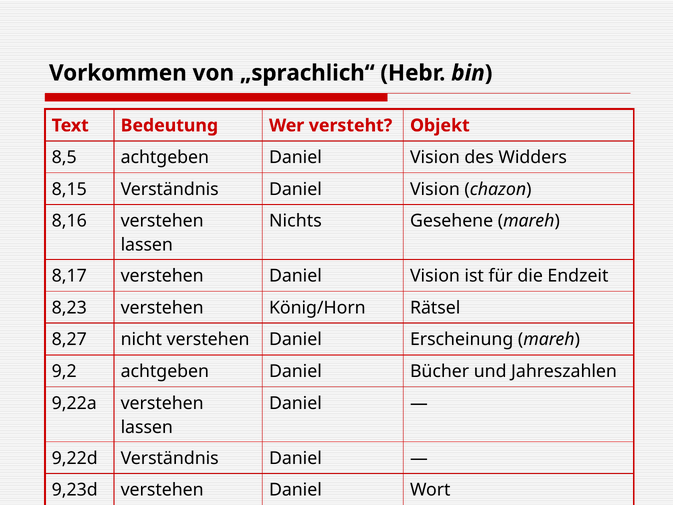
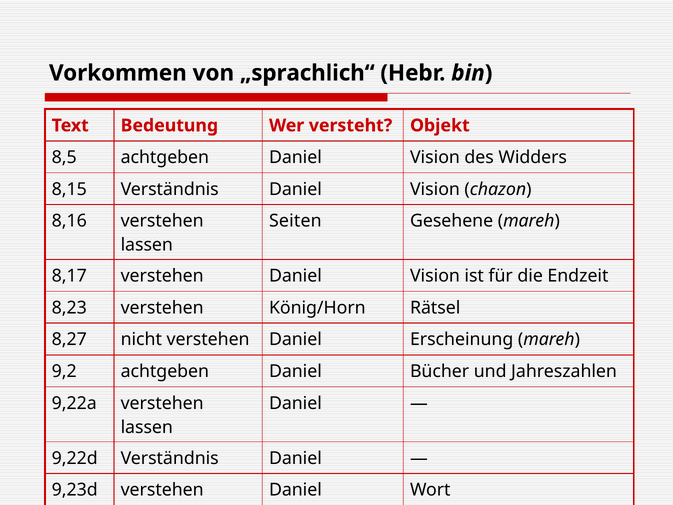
Nichts: Nichts -> Seiten
